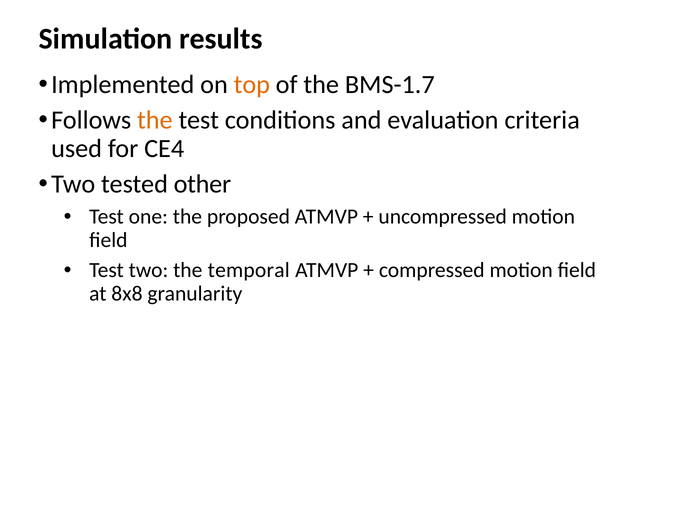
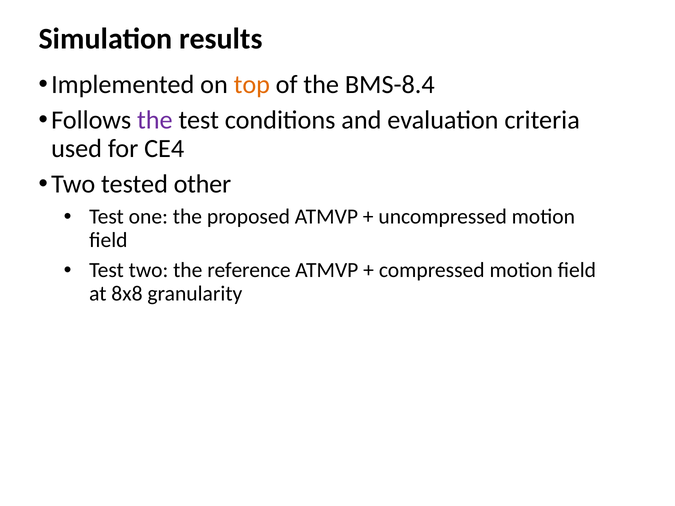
BMS-1.7: BMS-1.7 -> BMS-8.4
the at (155, 120) colour: orange -> purple
temporal: temporal -> reference
